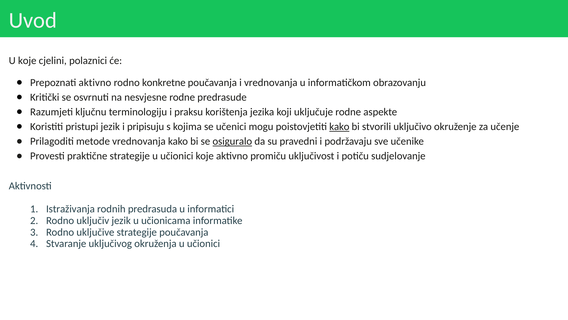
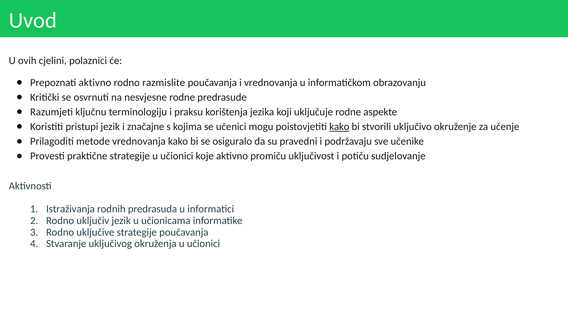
U koje: koje -> ovih
konkretne: konkretne -> razmislite
pripisuju: pripisuju -> značajne
osiguralo underline: present -> none
